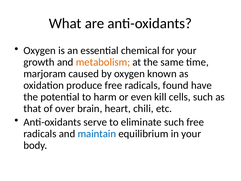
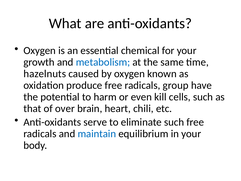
metabolism colour: orange -> blue
marjoram: marjoram -> hazelnuts
found: found -> group
